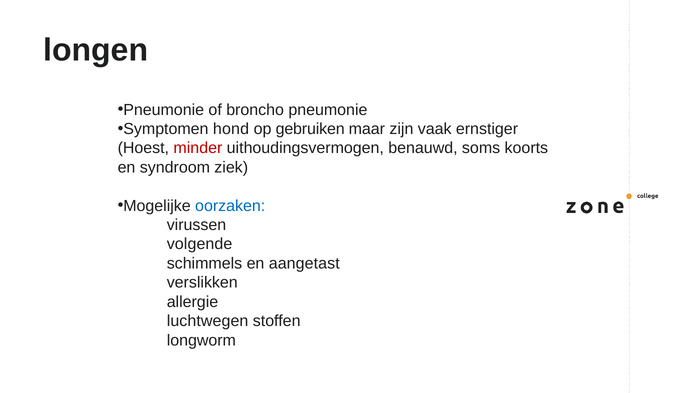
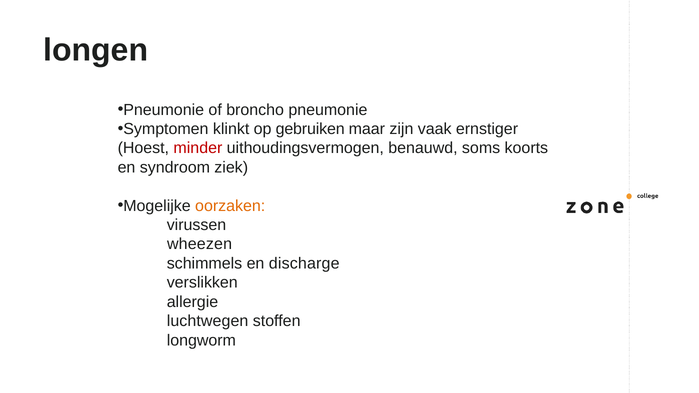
hond: hond -> klinkt
oorzaken colour: blue -> orange
volgende: volgende -> wheezen
aangetast: aangetast -> discharge
